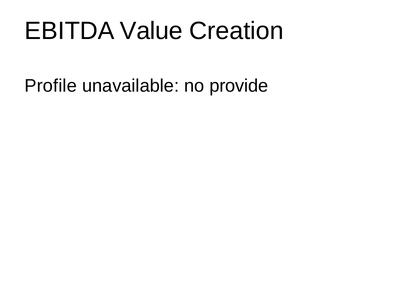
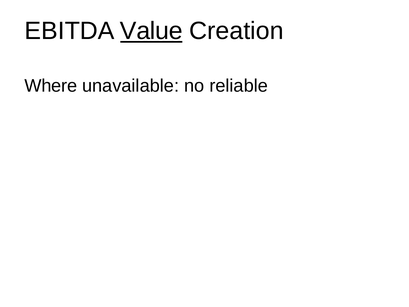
Value underline: none -> present
Profile: Profile -> Where
provide: provide -> reliable
